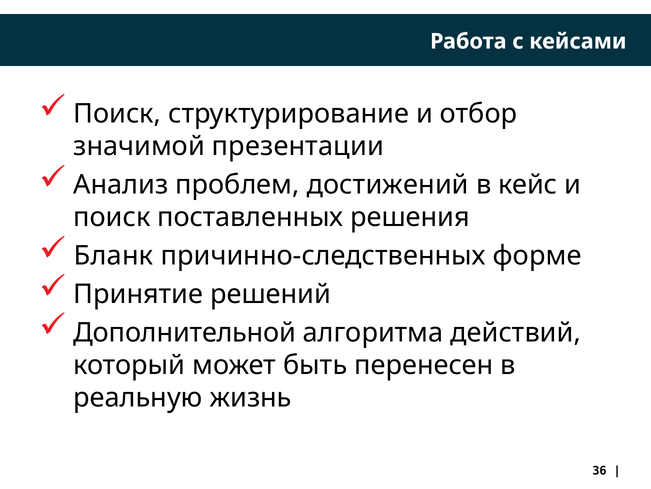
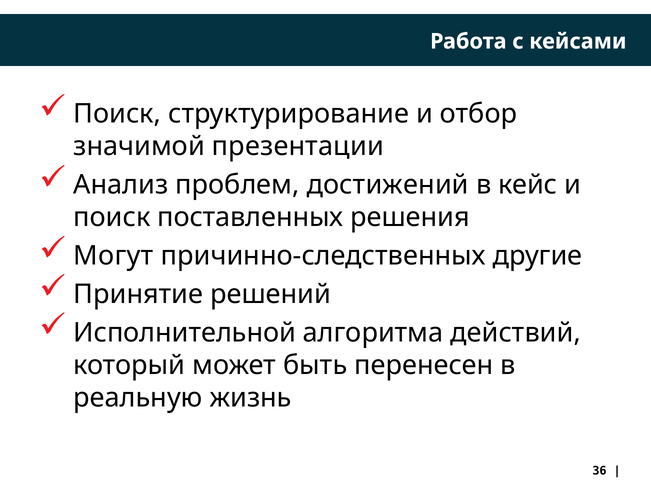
Бланк: Бланк -> Могут
форме: форме -> другие
Дополнительной: Дополнительной -> Исполнительной
